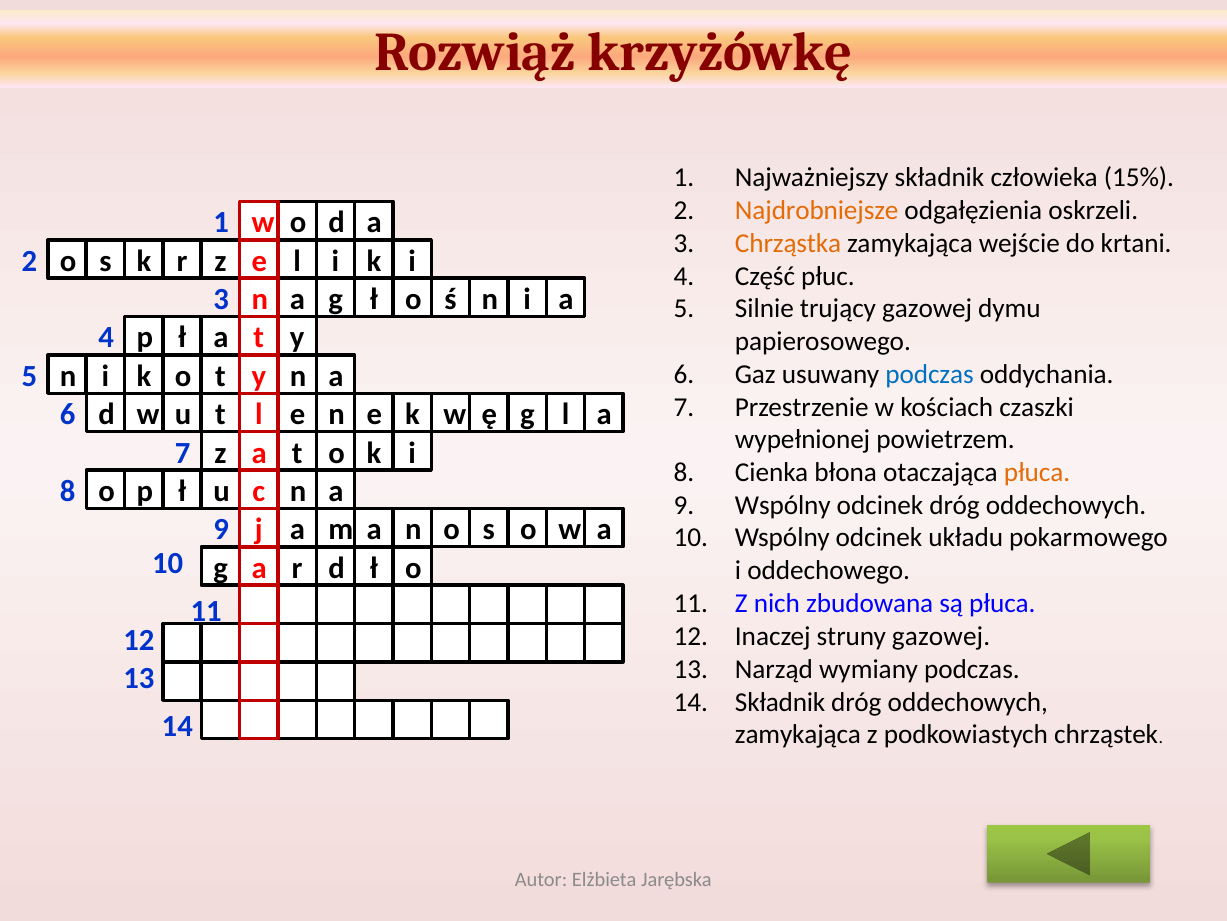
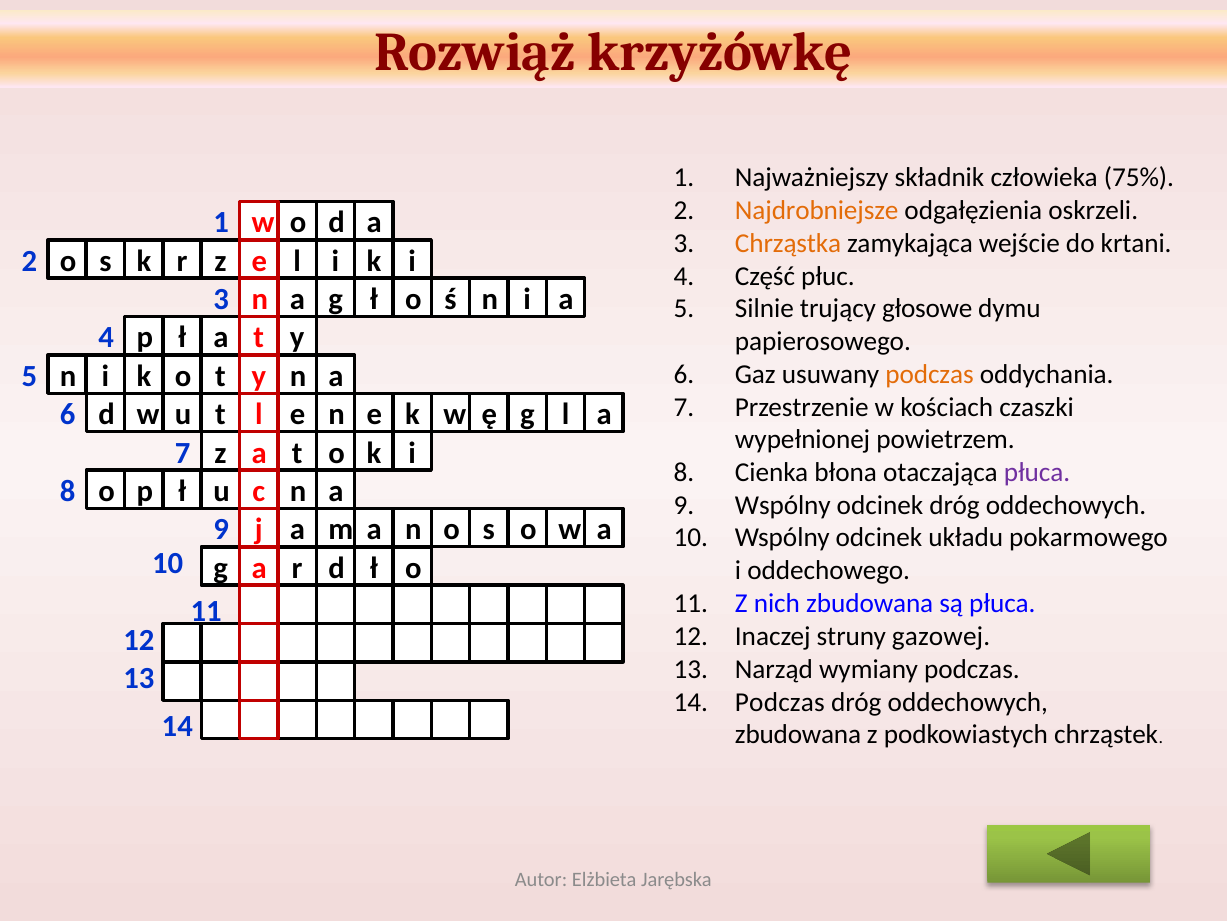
15%: 15% -> 75%
trujący gazowej: gazowej -> głosowe
podczas at (930, 374) colour: blue -> orange
płuca at (1037, 472) colour: orange -> purple
14 Składnik: Składnik -> Podczas
zamykająca at (798, 734): zamykająca -> zbudowana
